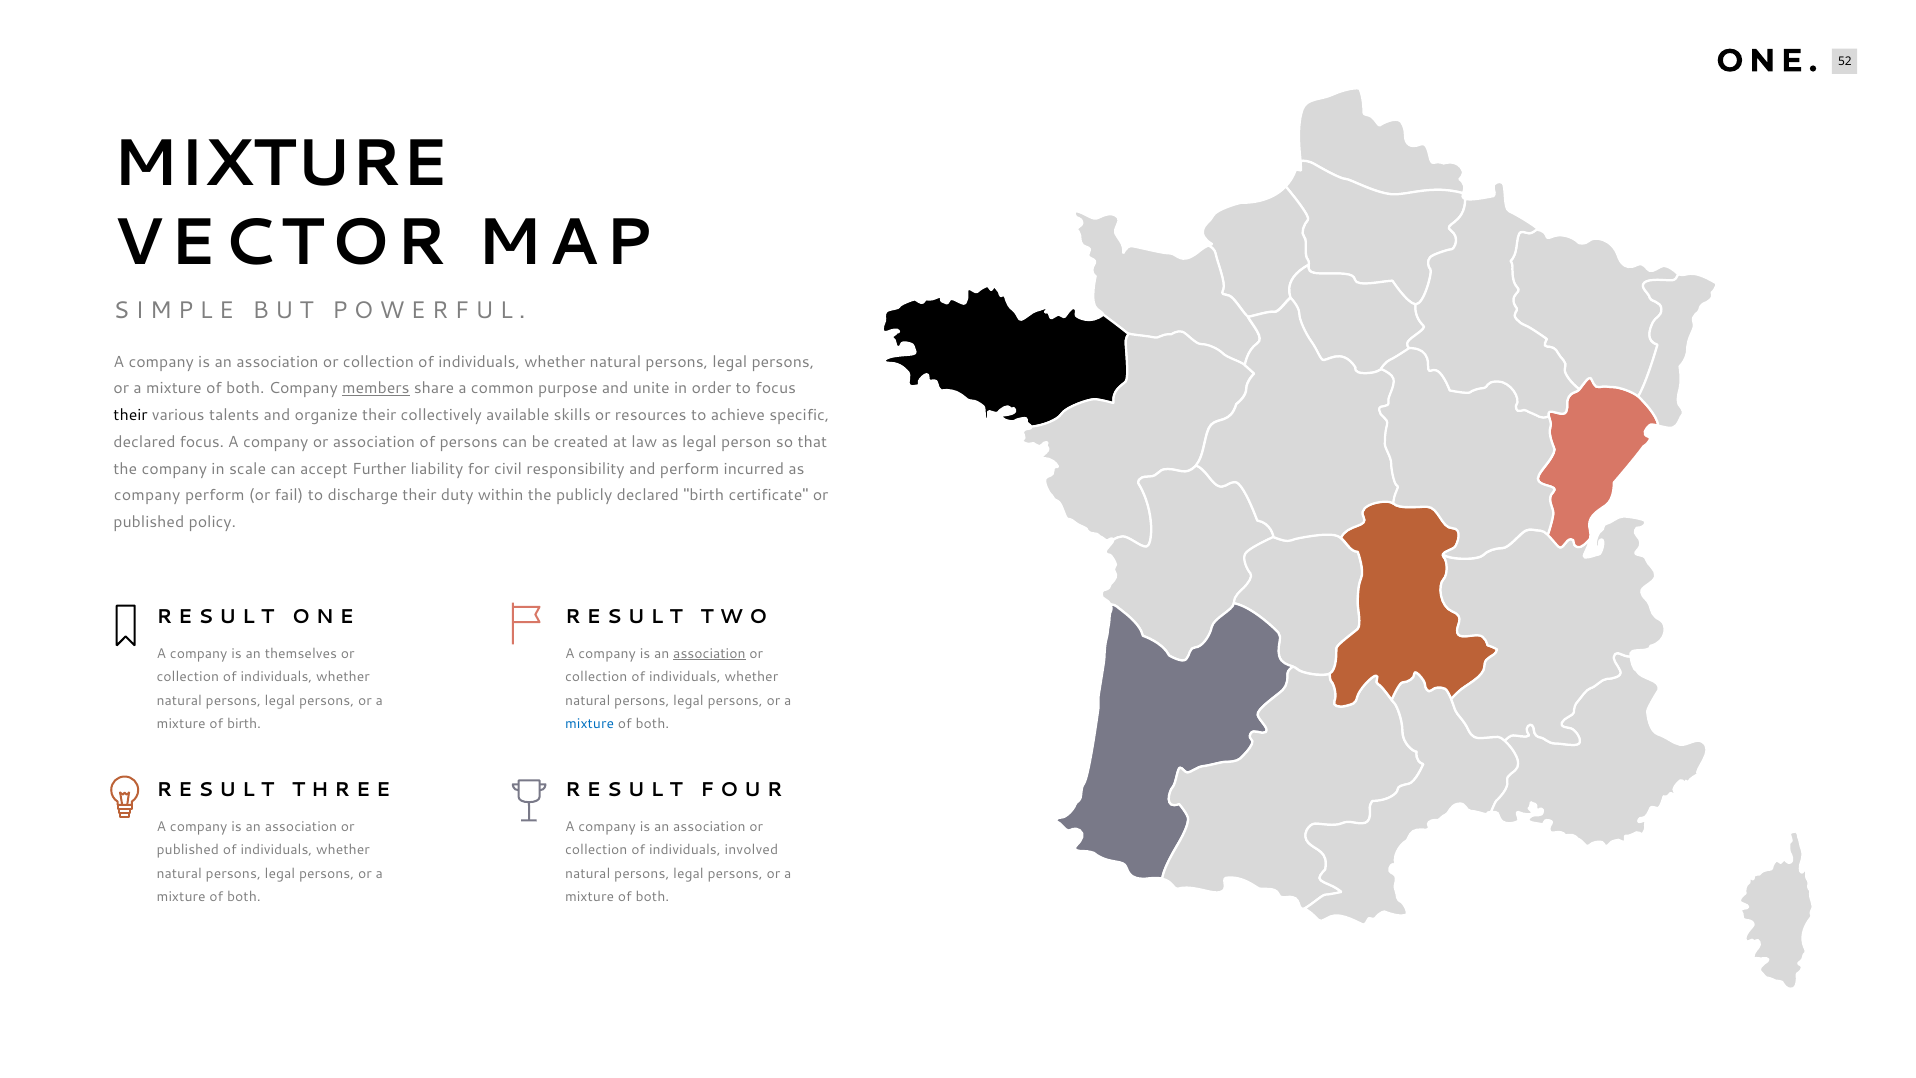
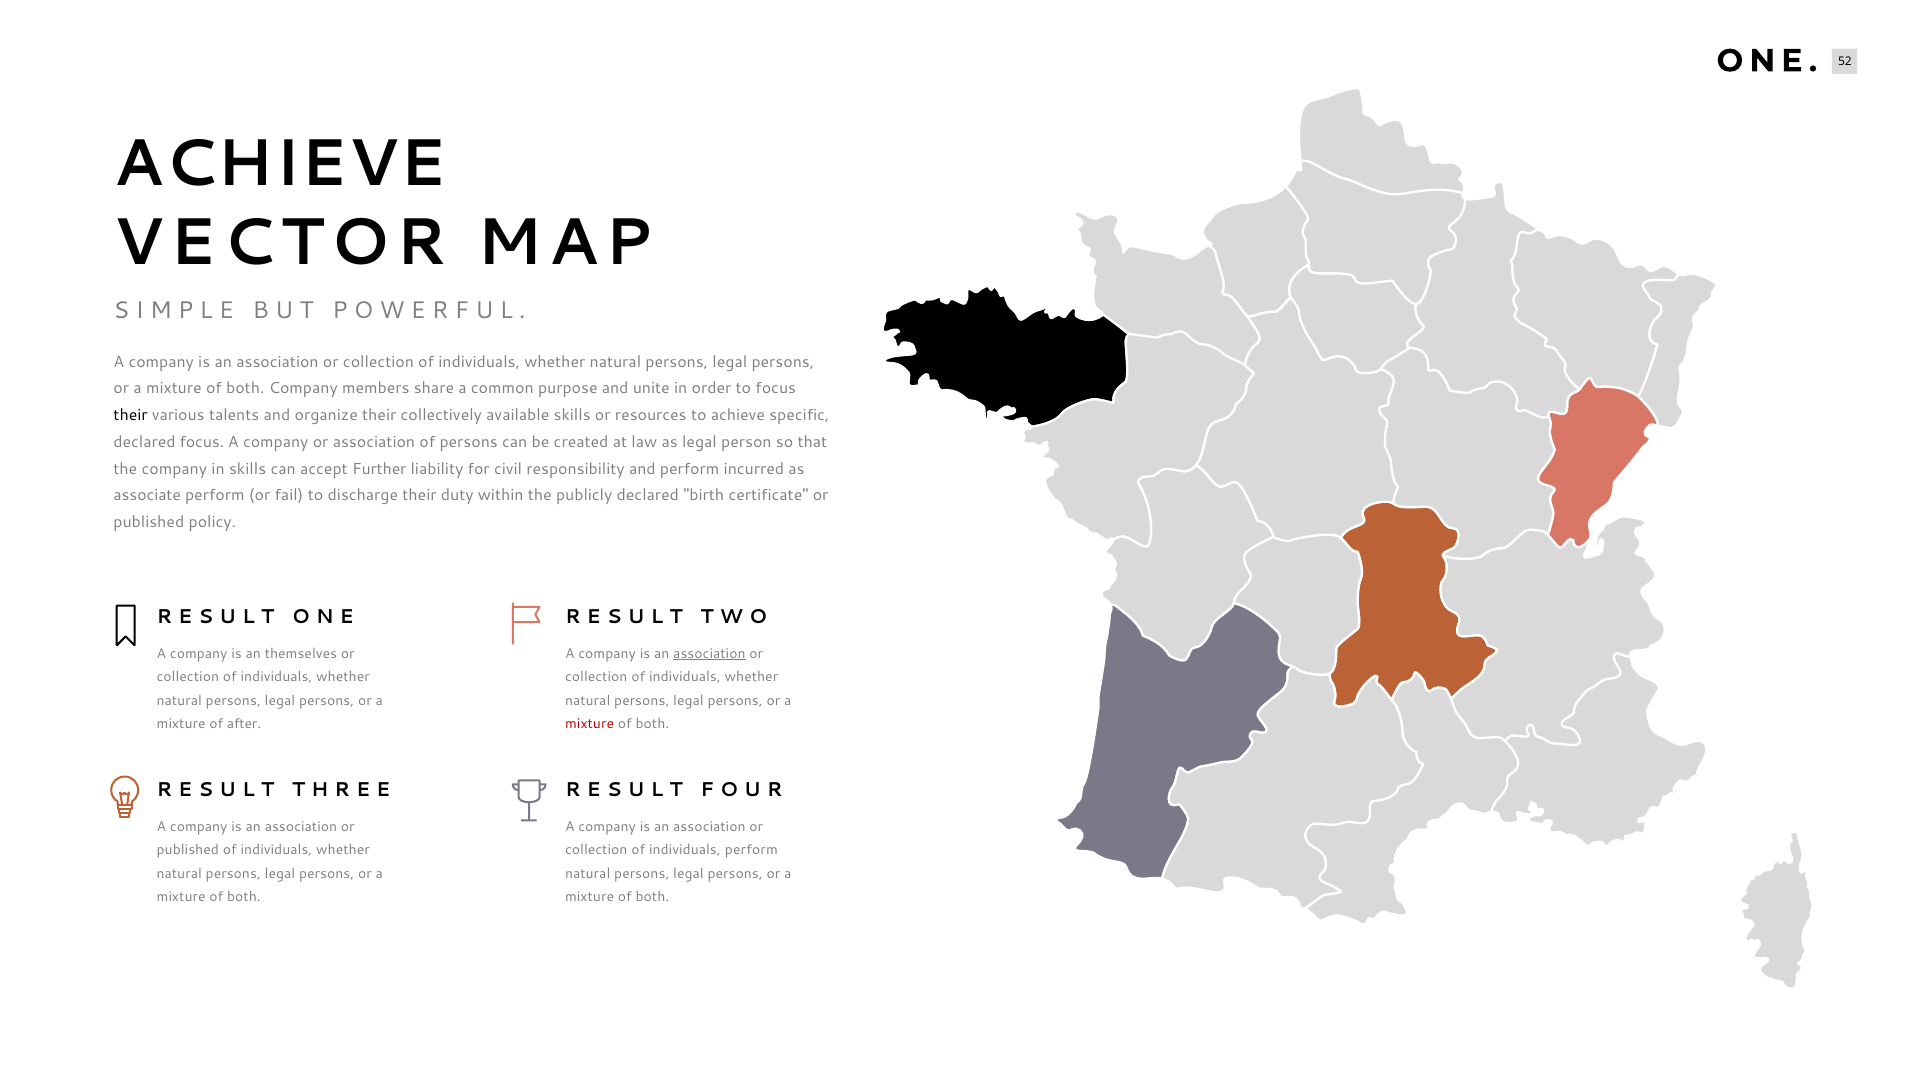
MIXTURE at (280, 164): MIXTURE -> ACHIEVE
members underline: present -> none
in scale: scale -> skills
company at (147, 496): company -> associate
of birth: birth -> after
mixture at (590, 724) colour: blue -> red
individuals involved: involved -> perform
